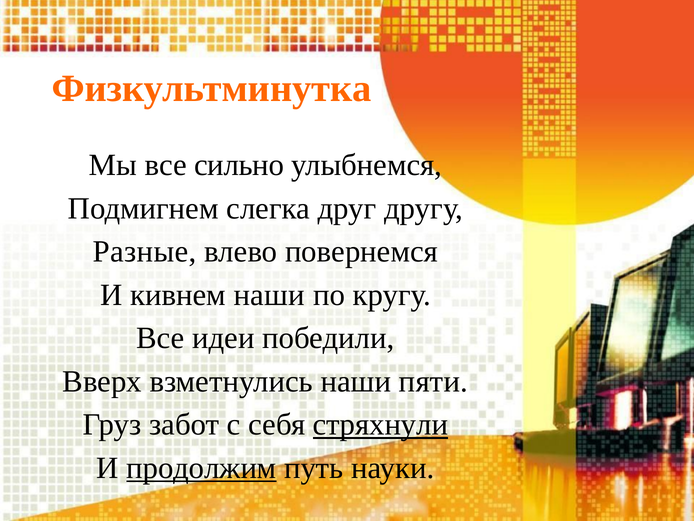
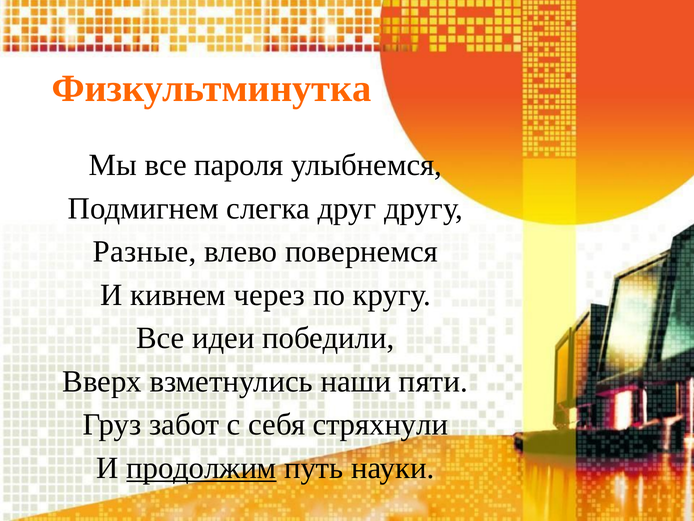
сильно: сильно -> пароля
кивнем наши: наши -> через
стряхнули underline: present -> none
